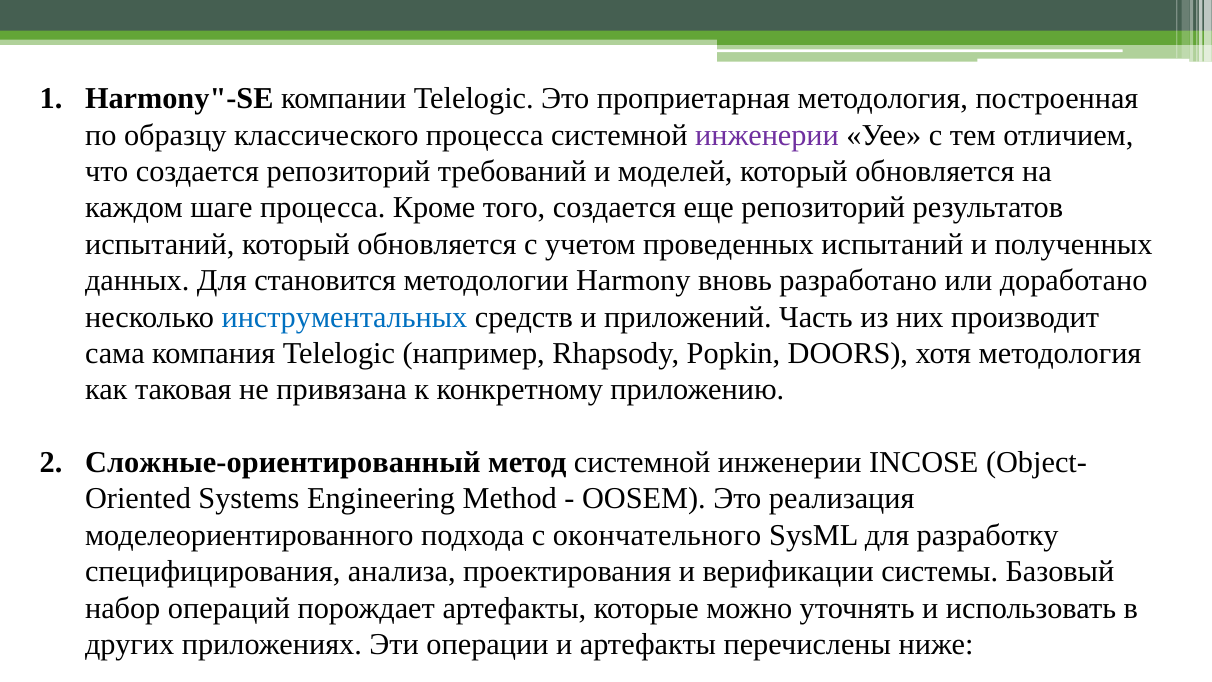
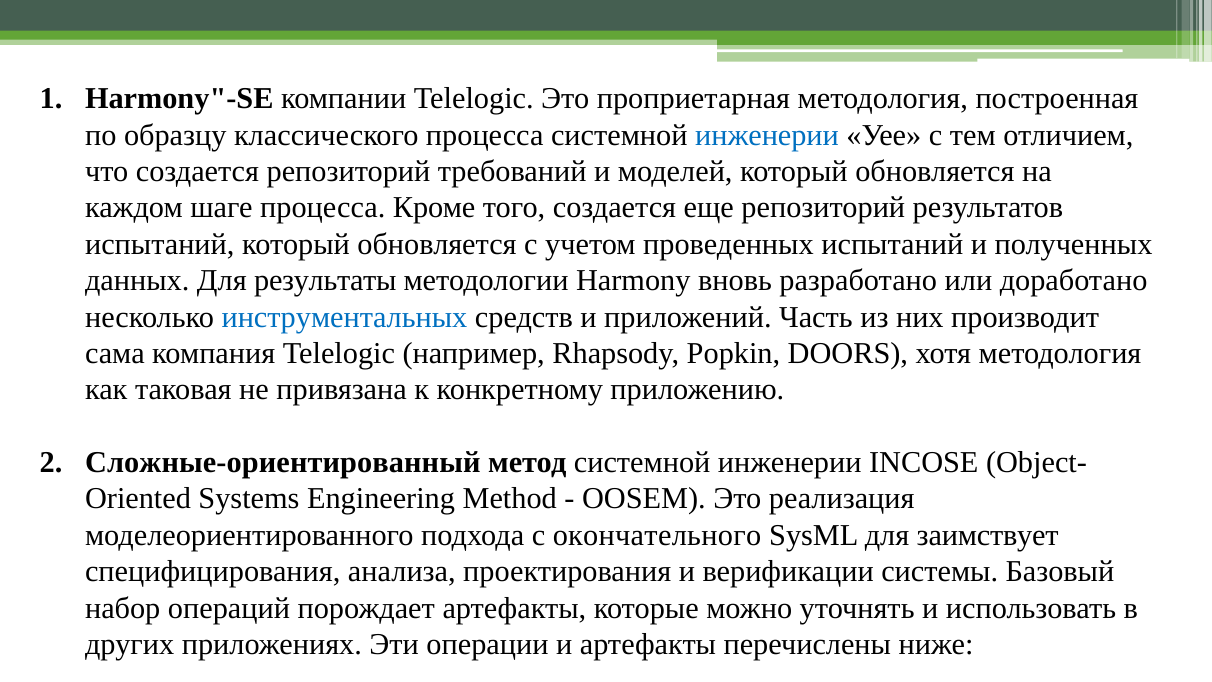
инженерии at (767, 135) colour: purple -> blue
становится: становится -> результаты
разработку: разработку -> заимствует
